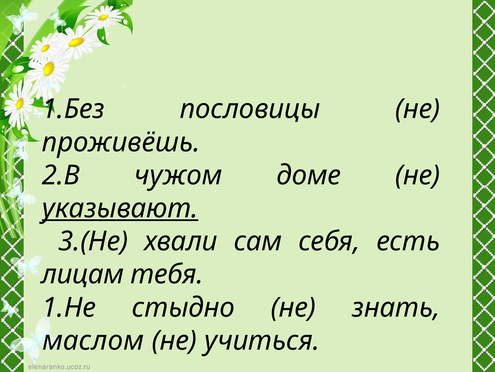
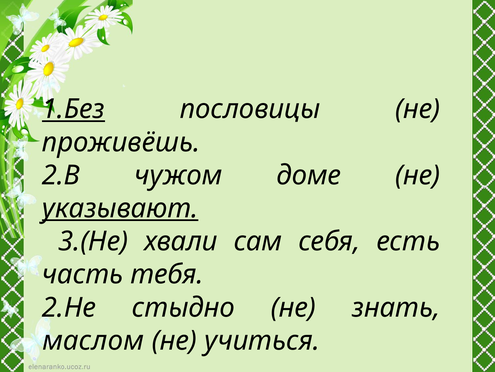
1.Без underline: none -> present
лицам: лицам -> часть
1.Не: 1.Не -> 2.Не
